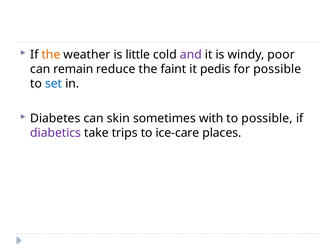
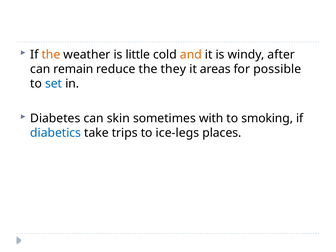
and colour: purple -> orange
poor: poor -> after
faint: faint -> they
pedis: pedis -> areas
to possible: possible -> smoking
diabetics colour: purple -> blue
ice-care: ice-care -> ice-legs
